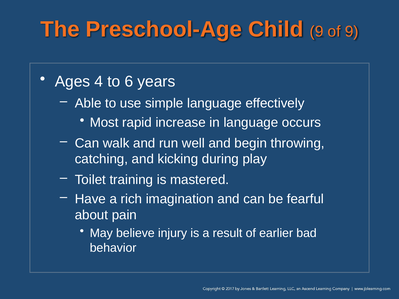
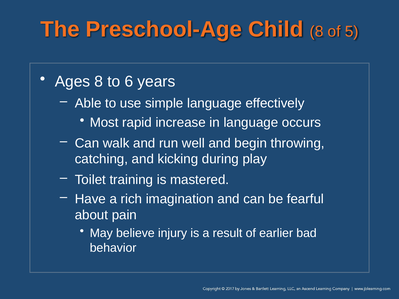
Child 9: 9 -> 8
of 9: 9 -> 5
Ages 4: 4 -> 8
